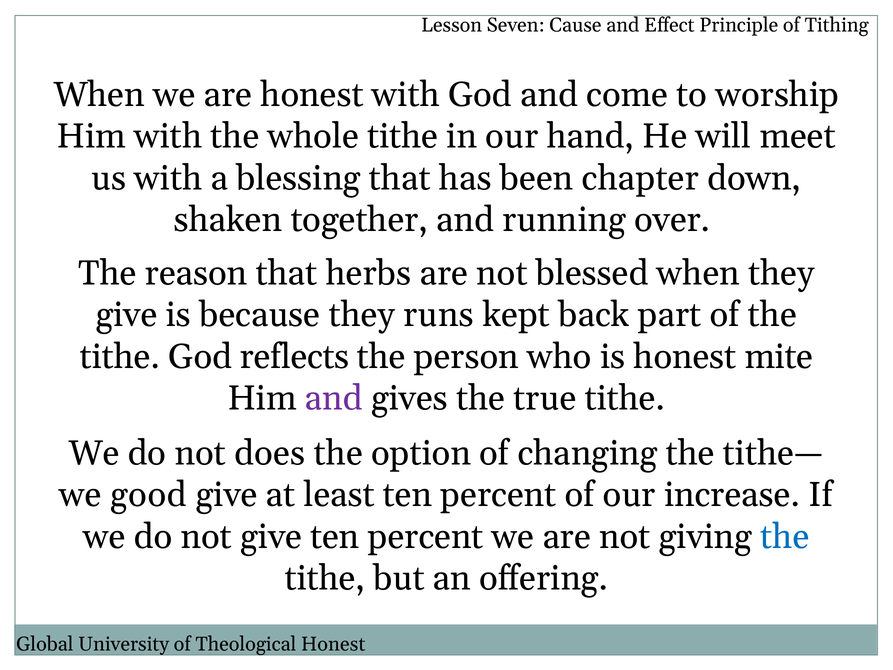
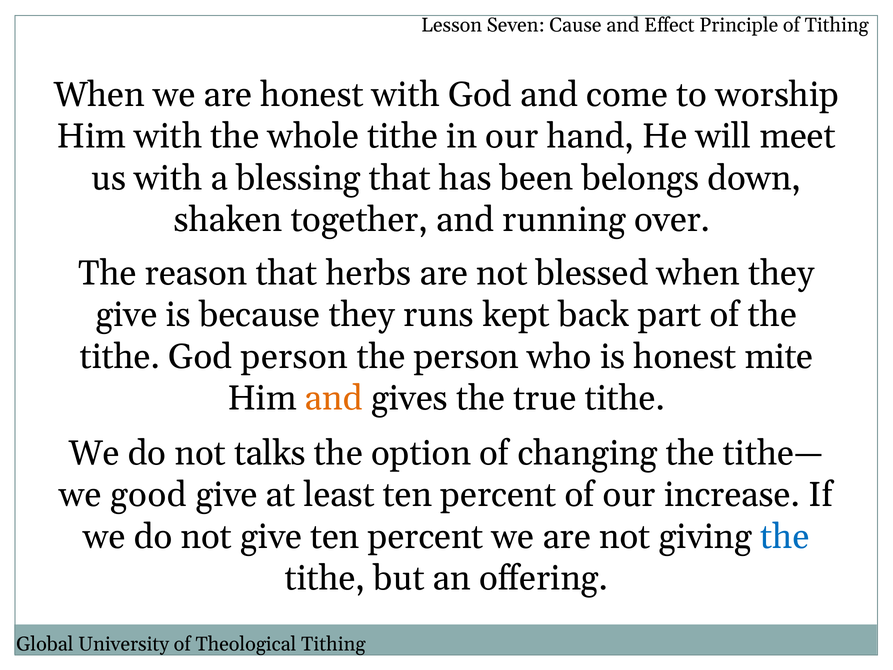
chapter: chapter -> belongs
God reflects: reflects -> person
and at (334, 398) colour: purple -> orange
does: does -> talks
Theological Honest: Honest -> Tithing
